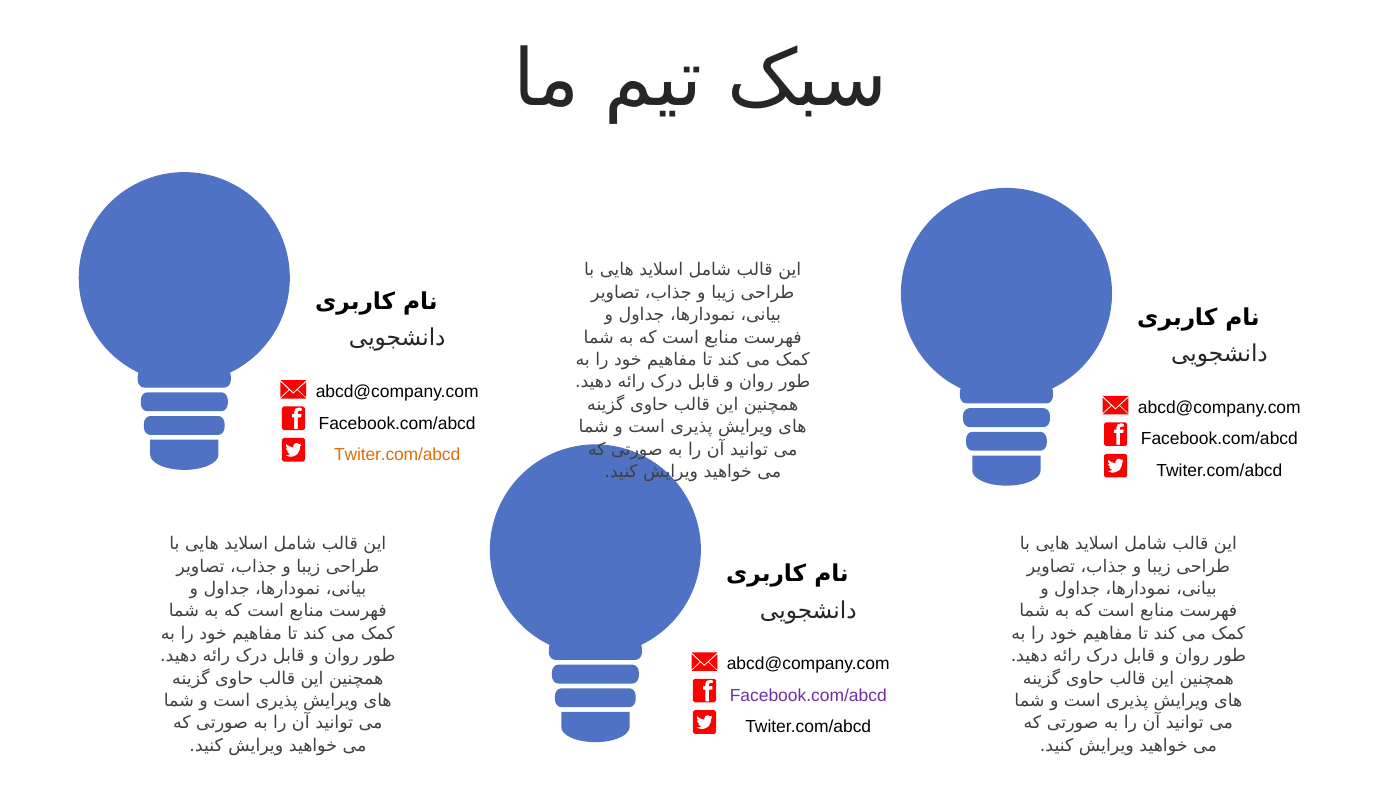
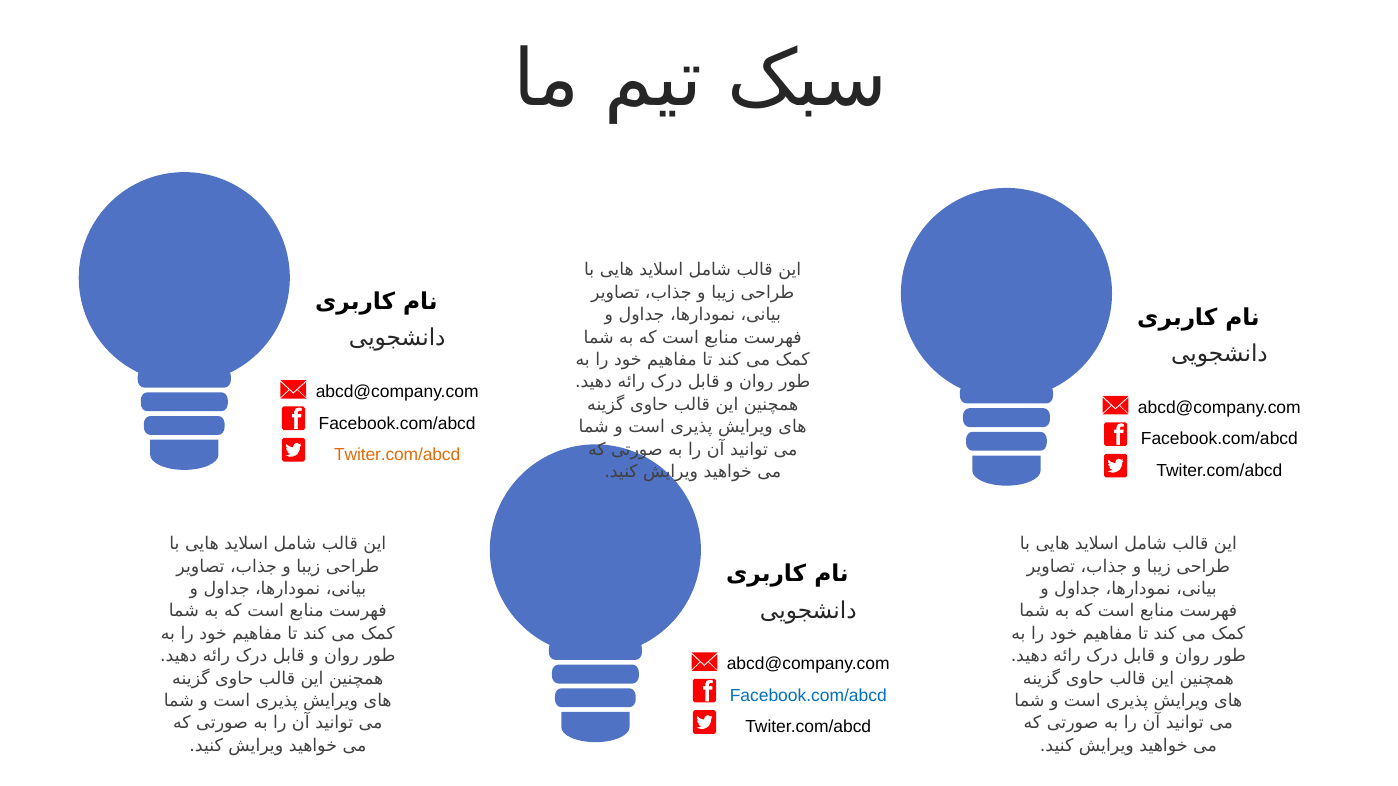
Facebook.com/abcd at (808, 696) colour: purple -> blue
